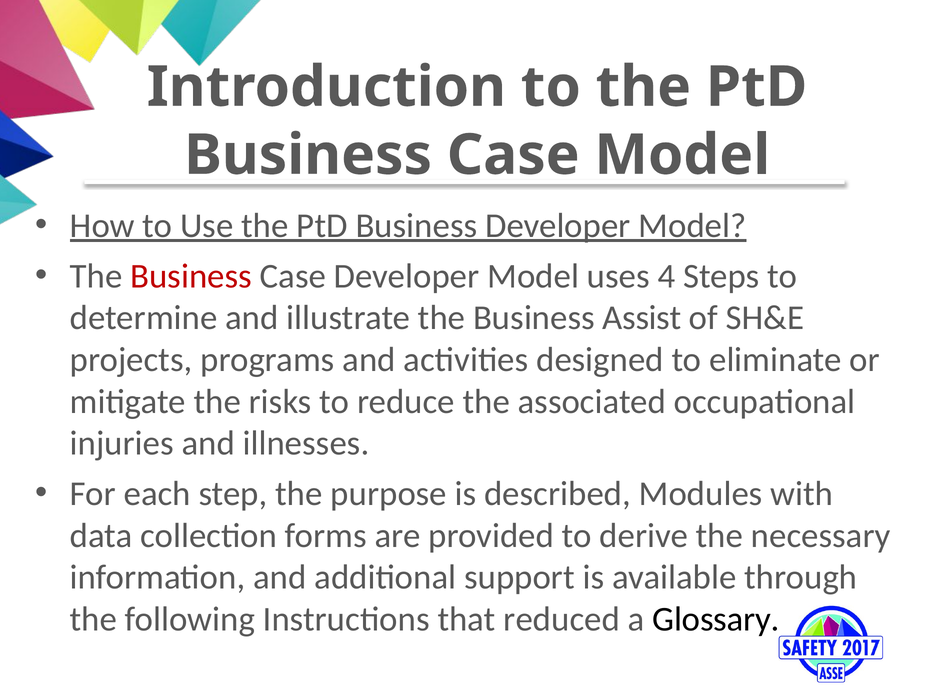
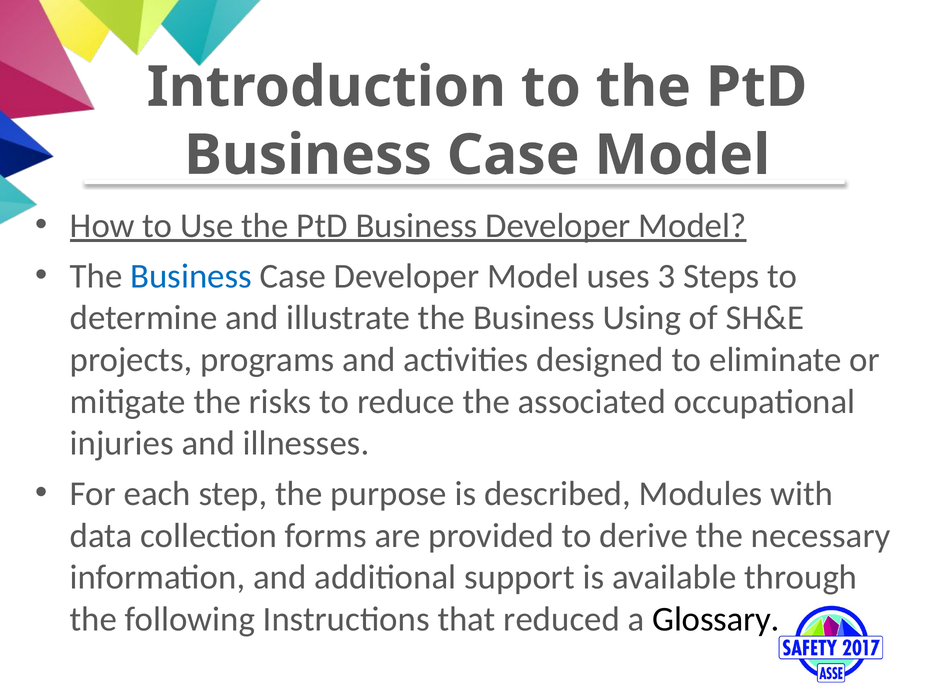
Business at (191, 276) colour: red -> blue
4: 4 -> 3
Assist: Assist -> Using
